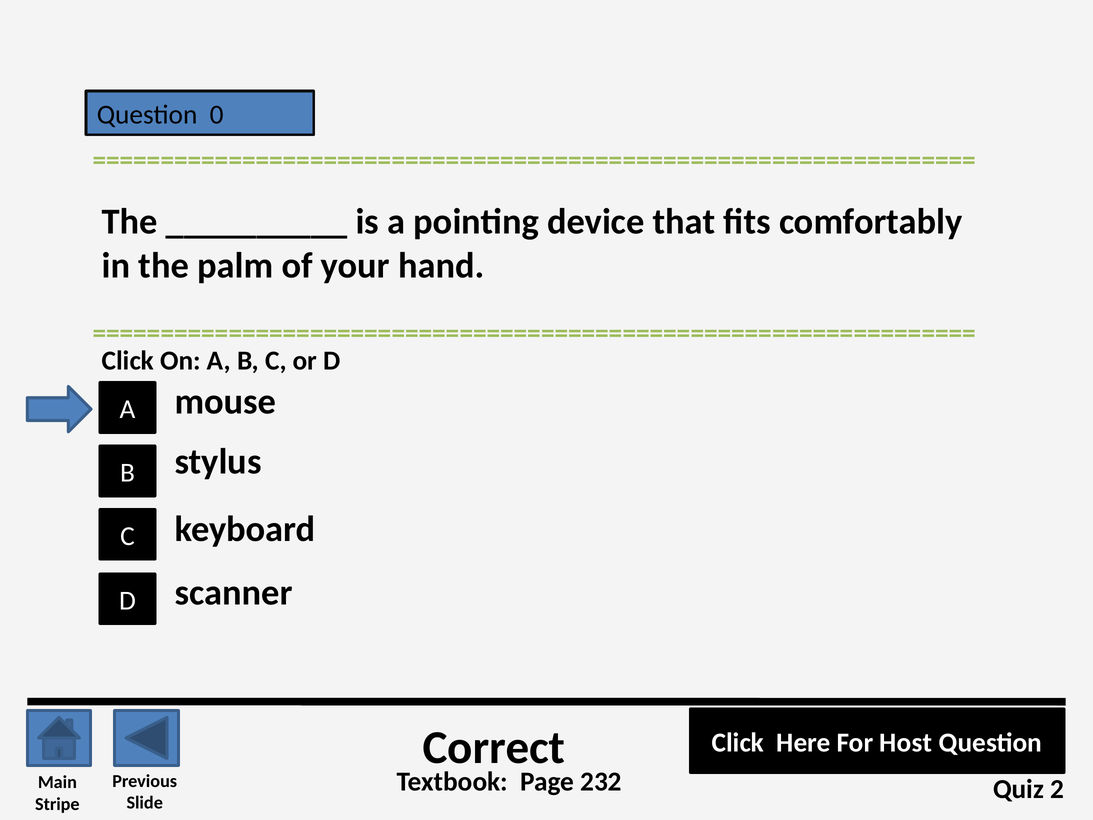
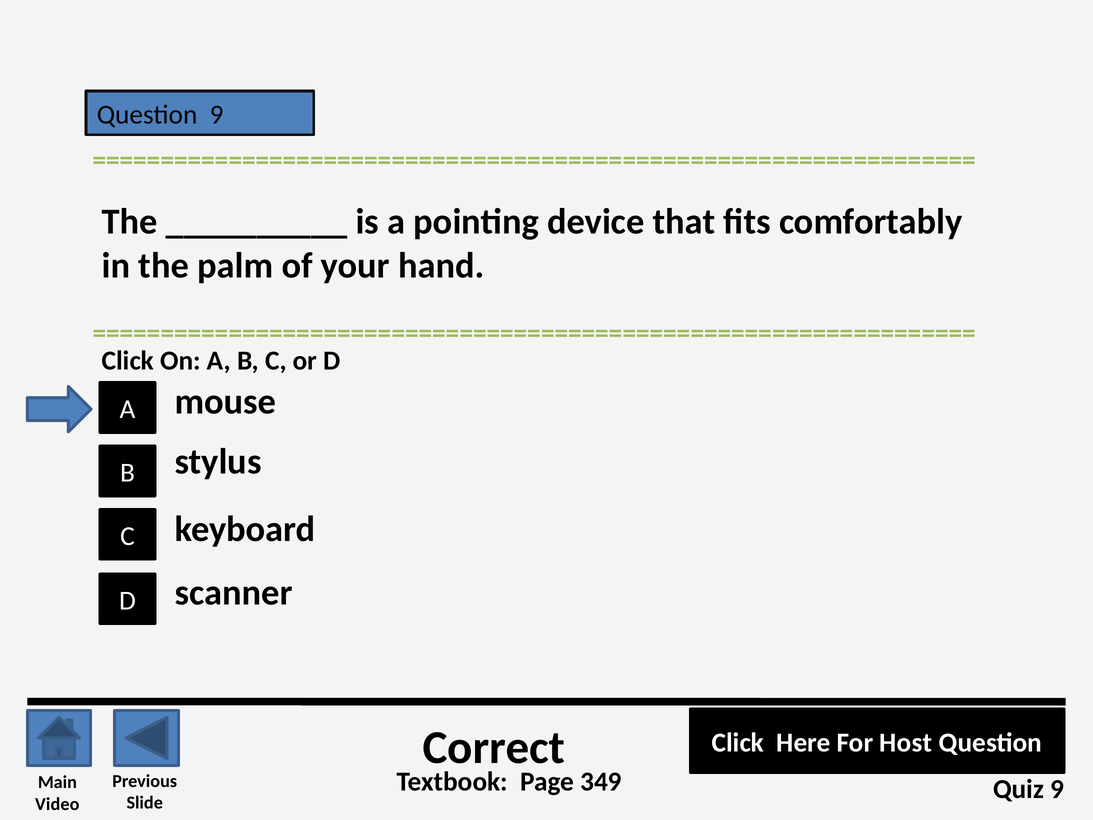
Question 0: 0 -> 9
232: 232 -> 349
Quiz 2: 2 -> 9
Stripe: Stripe -> Video
